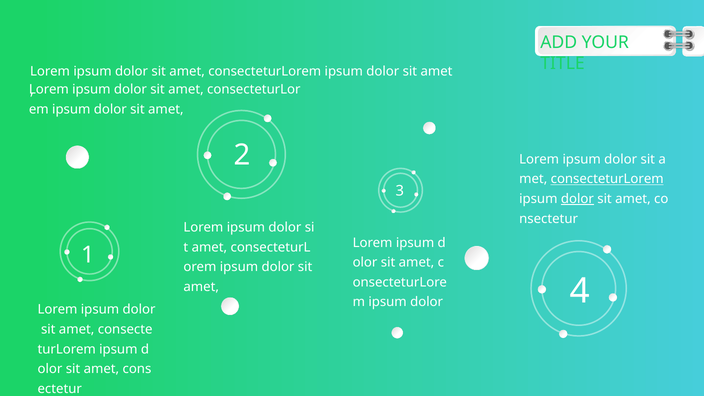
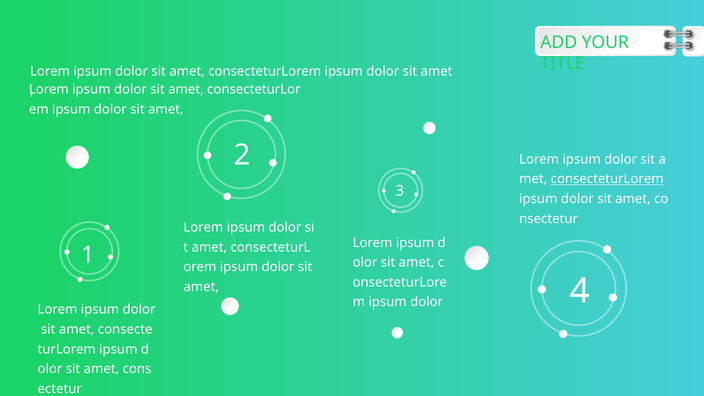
dolor at (577, 199) underline: present -> none
